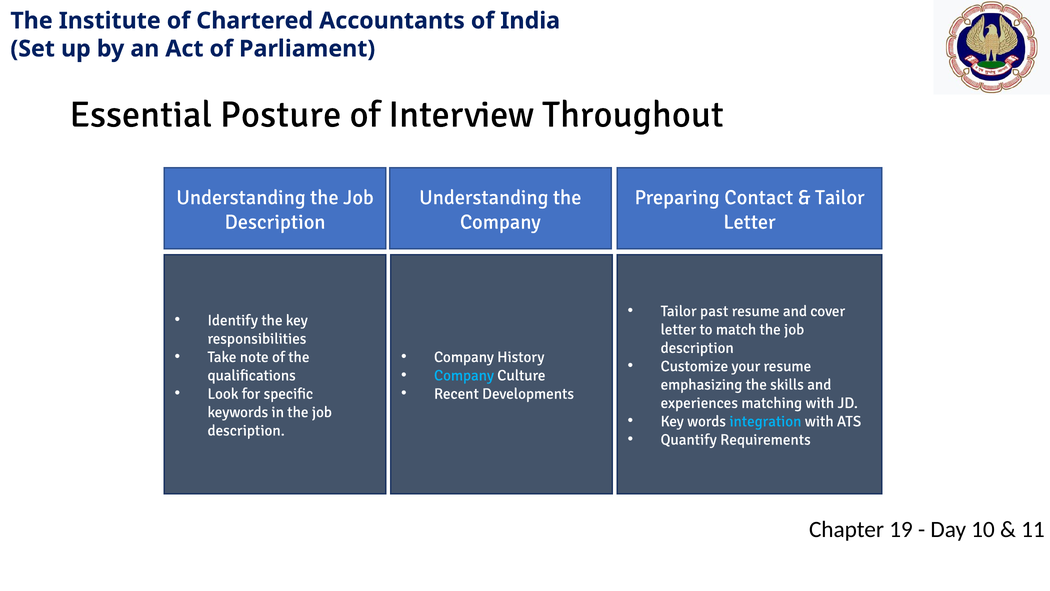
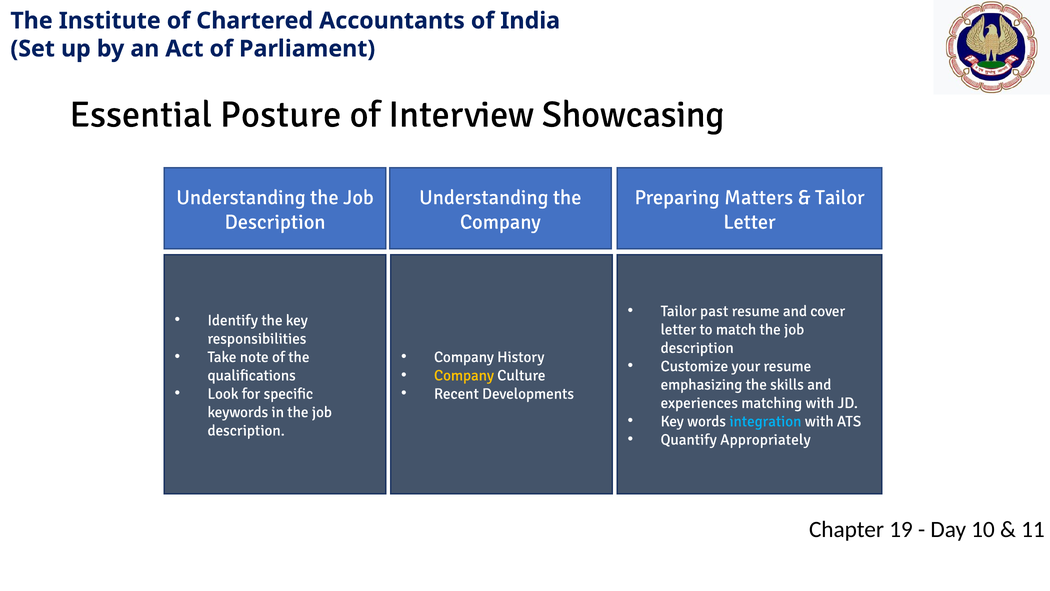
Throughout: Throughout -> Showcasing
Contact: Contact -> Matters
Company at (464, 375) colour: light blue -> yellow
Requirements: Requirements -> Appropriately
